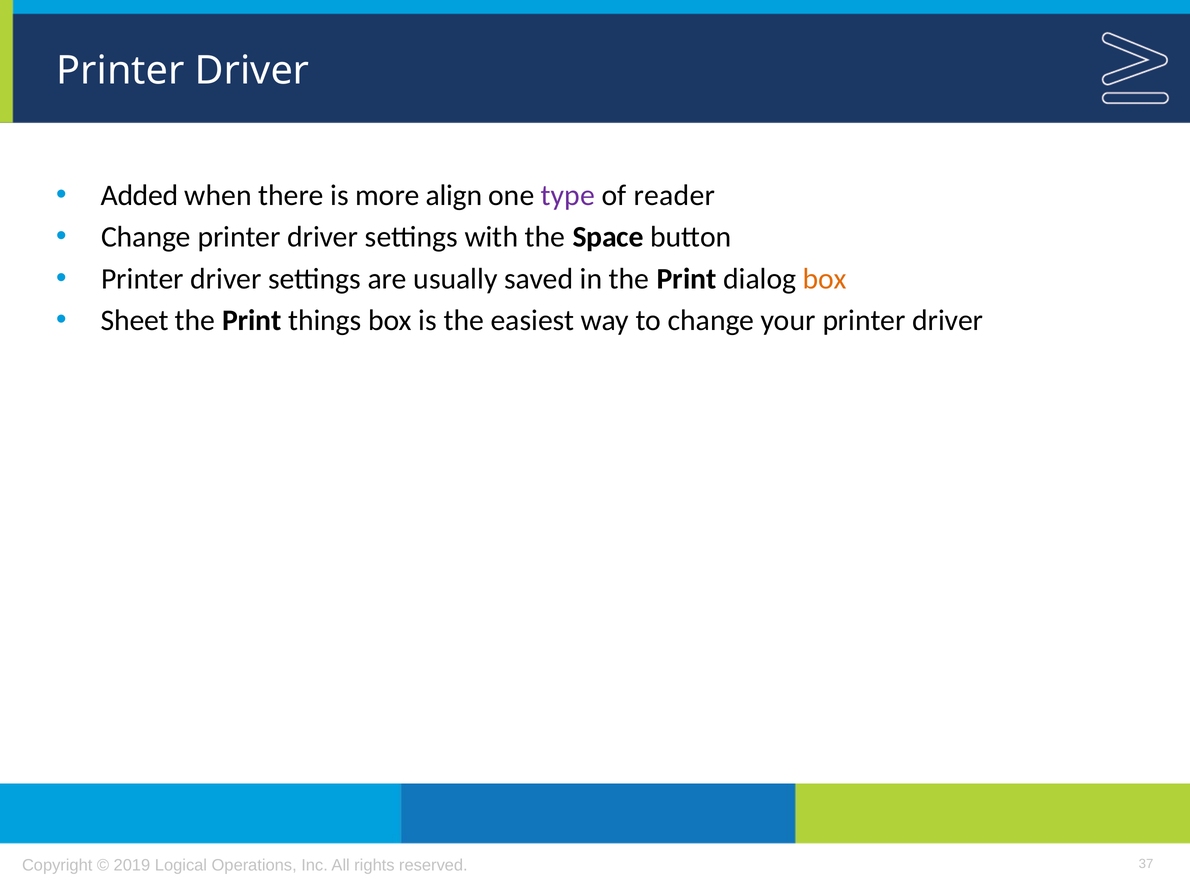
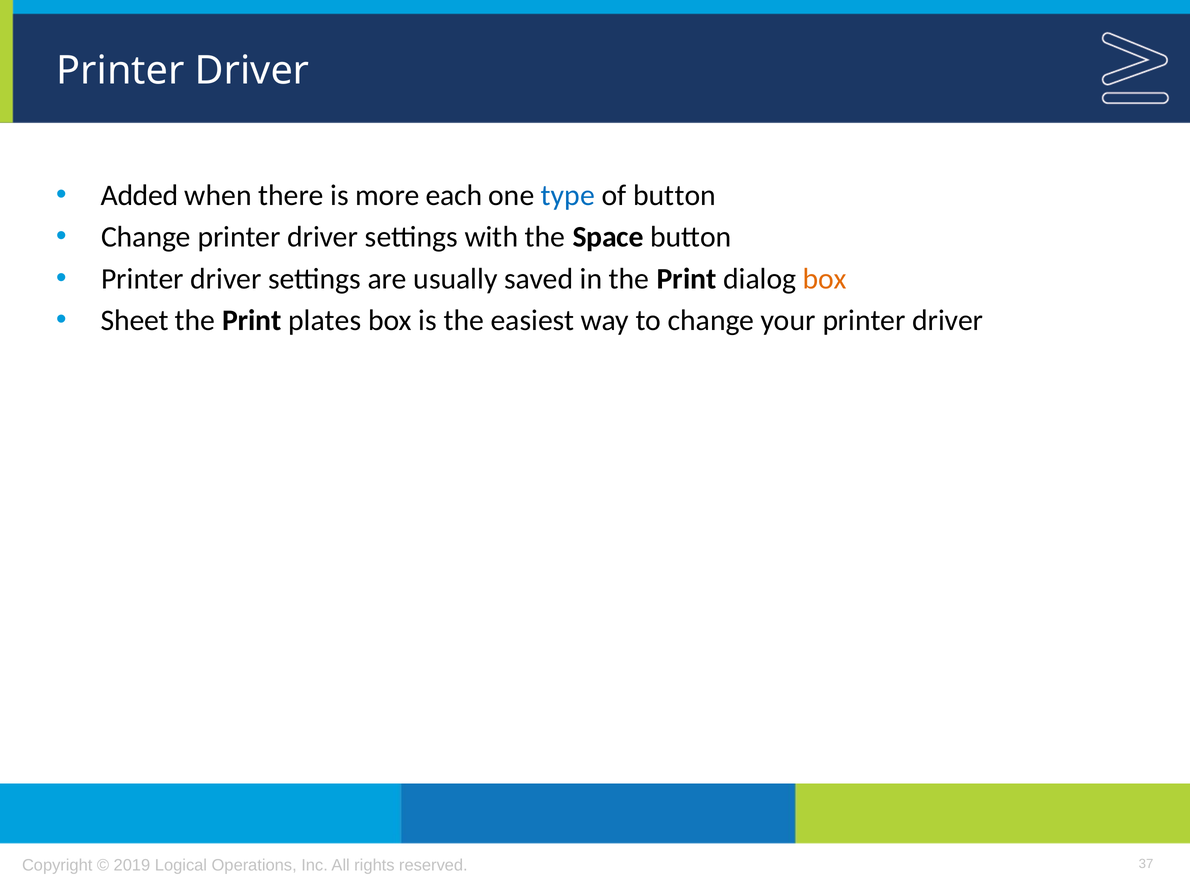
align: align -> each
type colour: purple -> blue
of reader: reader -> button
things: things -> plates
